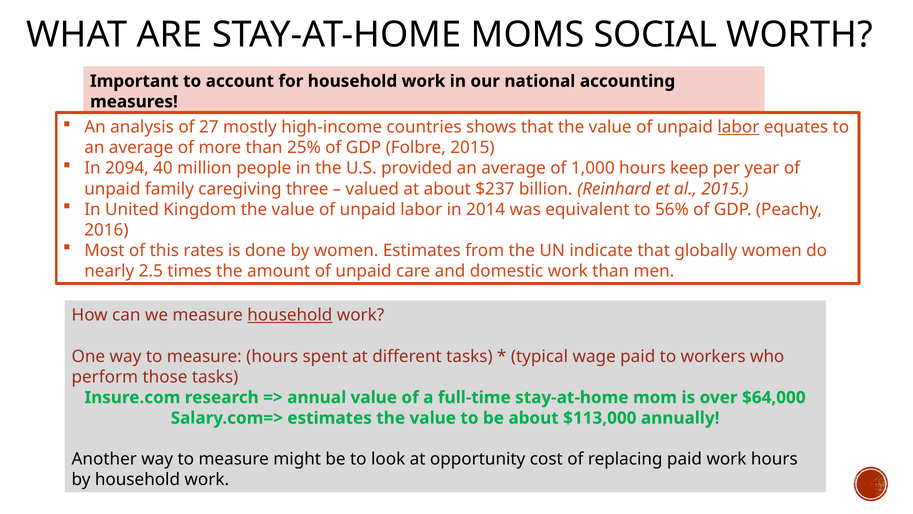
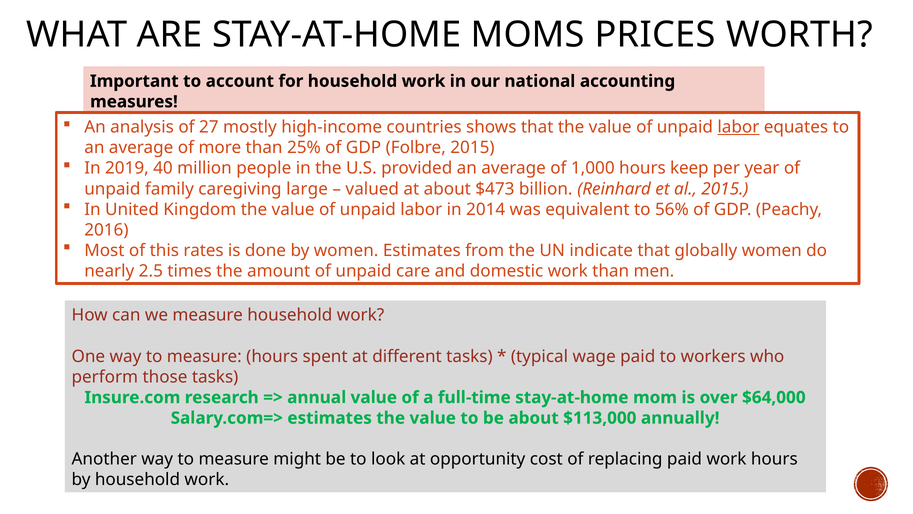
SOCIAL: SOCIAL -> PRICES
2094: 2094 -> 2019
three: three -> large
$237: $237 -> $473
household at (290, 315) underline: present -> none
